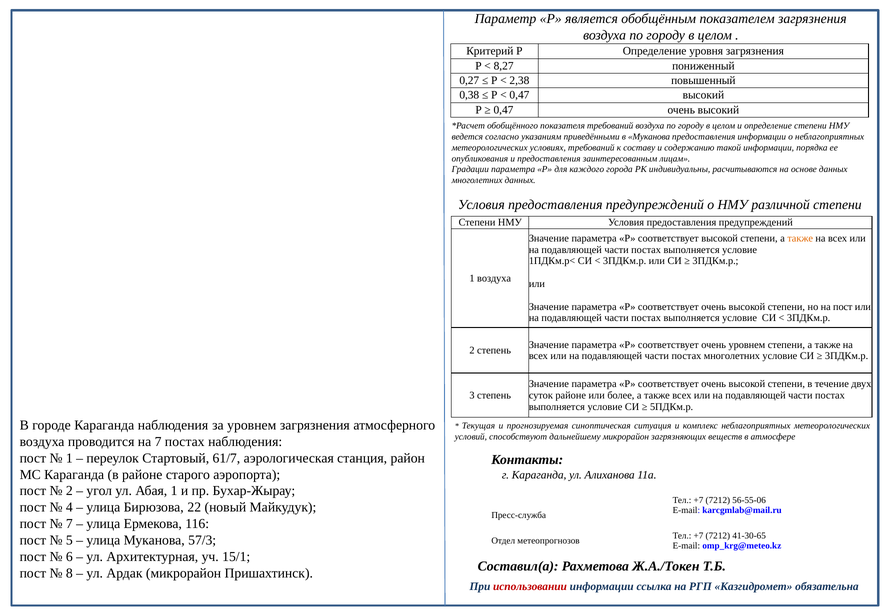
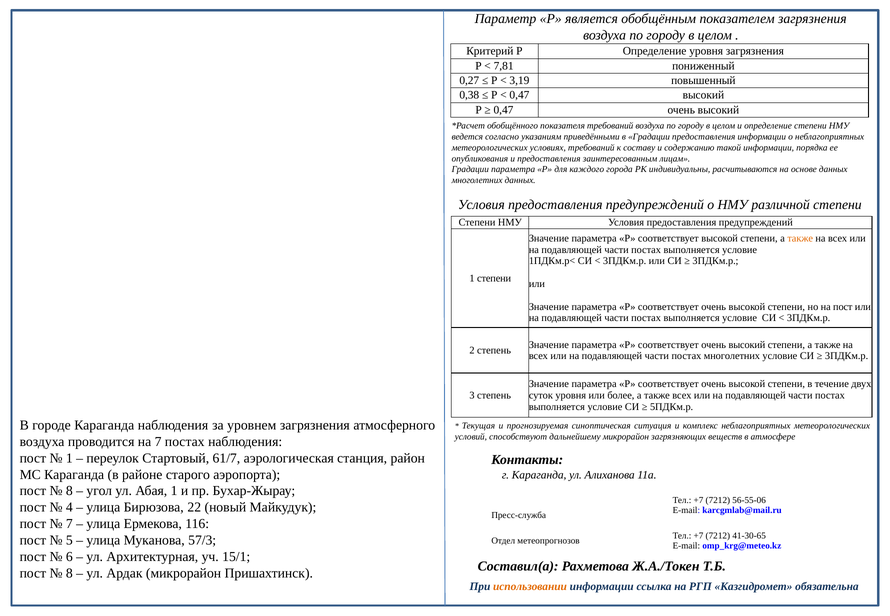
8,27: 8,27 -> 7,81
2,38: 2,38 -> 3,19
в Муканова: Муканова -> Градации
1 воздуха: воздуха -> степени
соответствует очень уровнем: уровнем -> высокий
суток районе: районе -> уровня
2 at (69, 491): 2 -> 8
использовании colour: red -> orange
